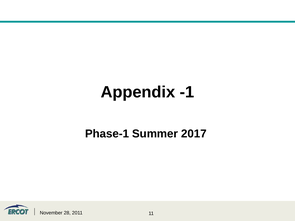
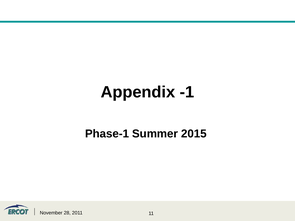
2017: 2017 -> 2015
